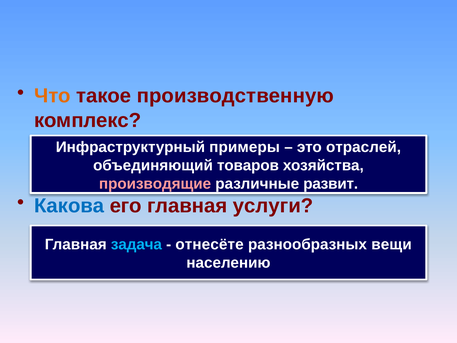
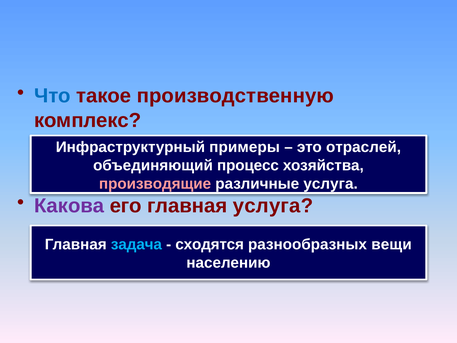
Что colour: orange -> blue
товаров: товаров -> процесс
различные развит: развит -> услуга
Какова colour: blue -> purple
главная услуги: услуги -> услуга
отнесёте: отнесёте -> сходятся
